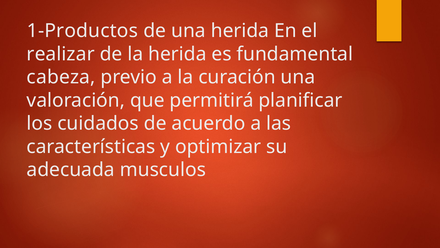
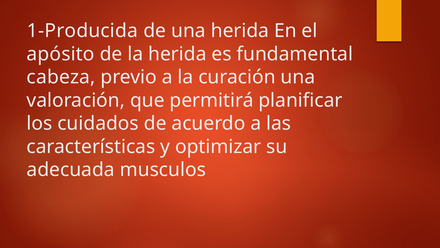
1-Productos: 1-Productos -> 1-Producida
realizar: realizar -> apósito
